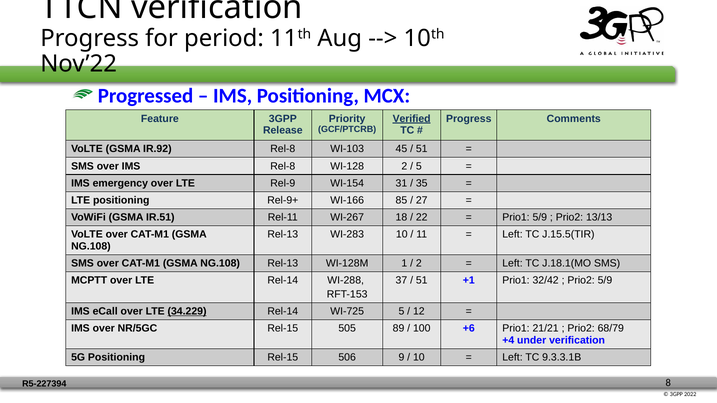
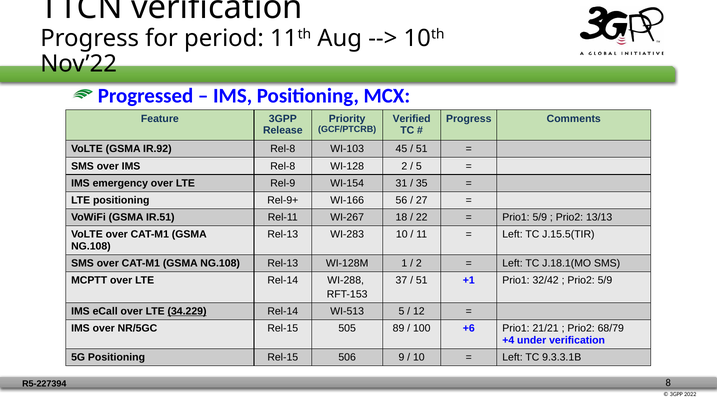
Verified underline: present -> none
85: 85 -> 56
WI-725: WI-725 -> WI-513
